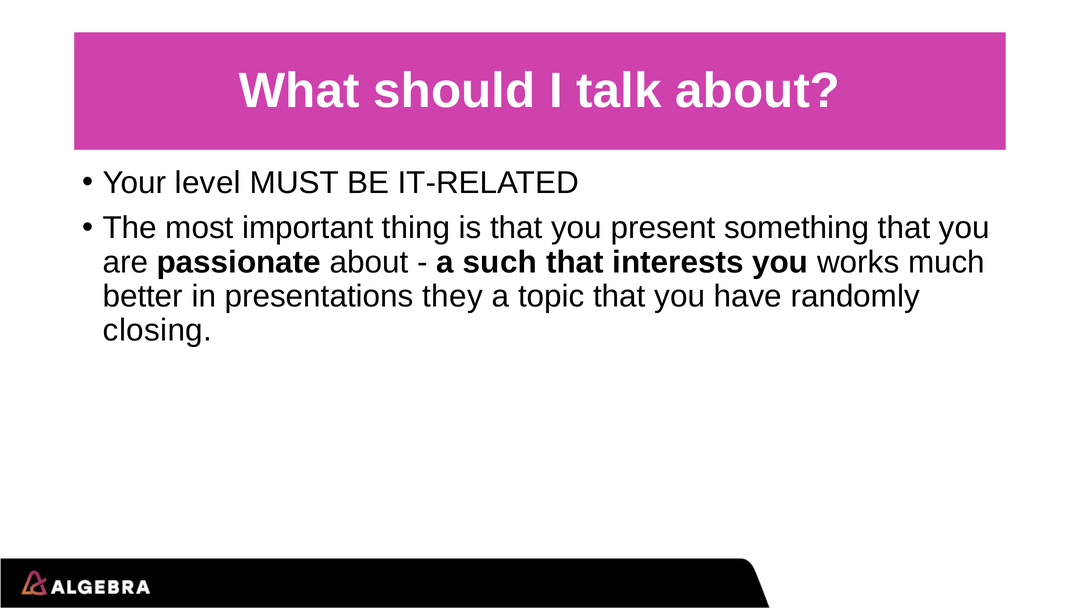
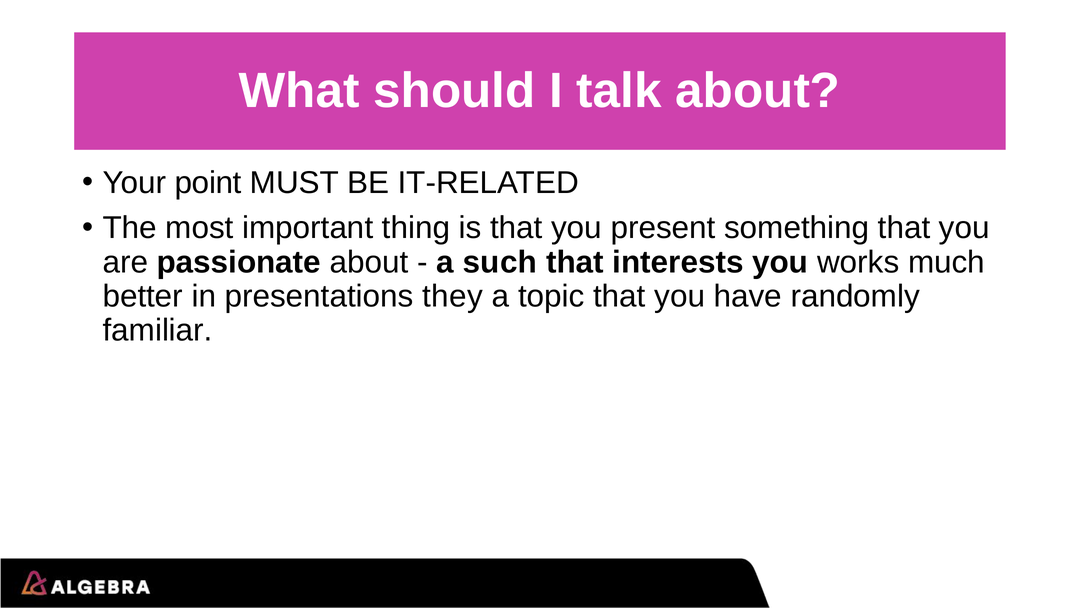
level: level -> point
closing: closing -> familiar
